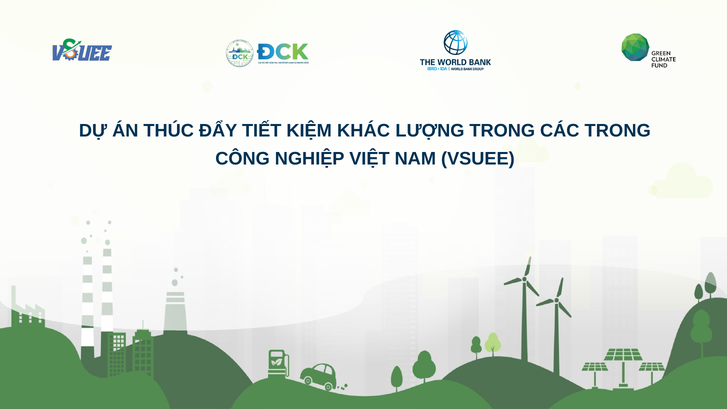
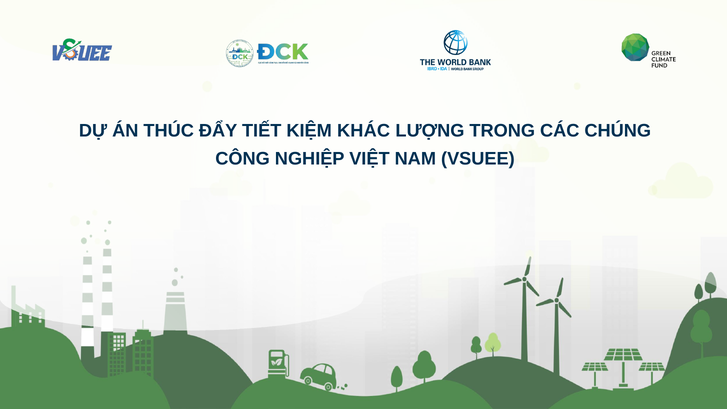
CÁC TRONG: TRONG -> CHÚNG
